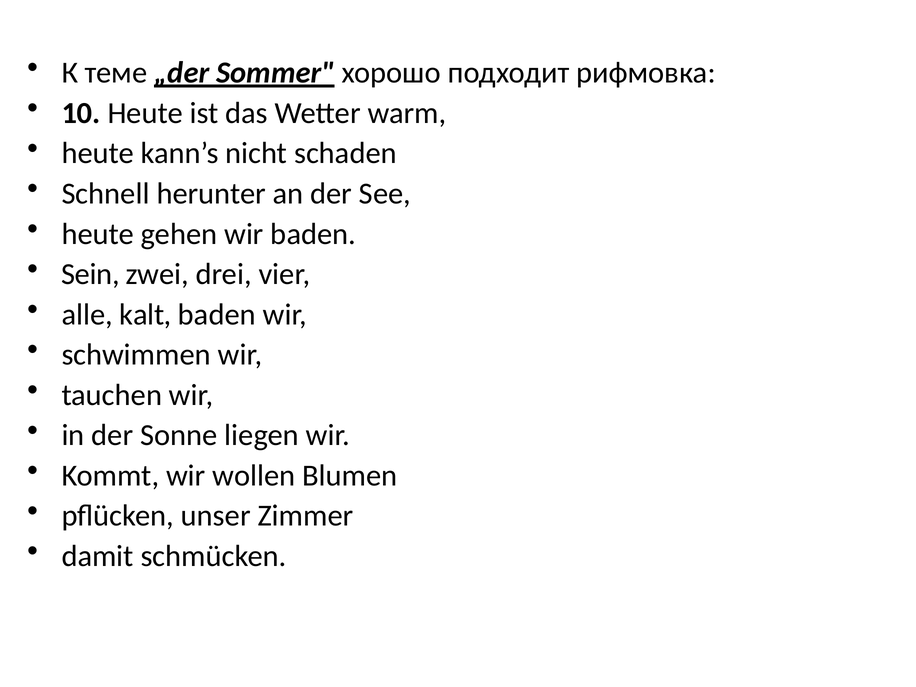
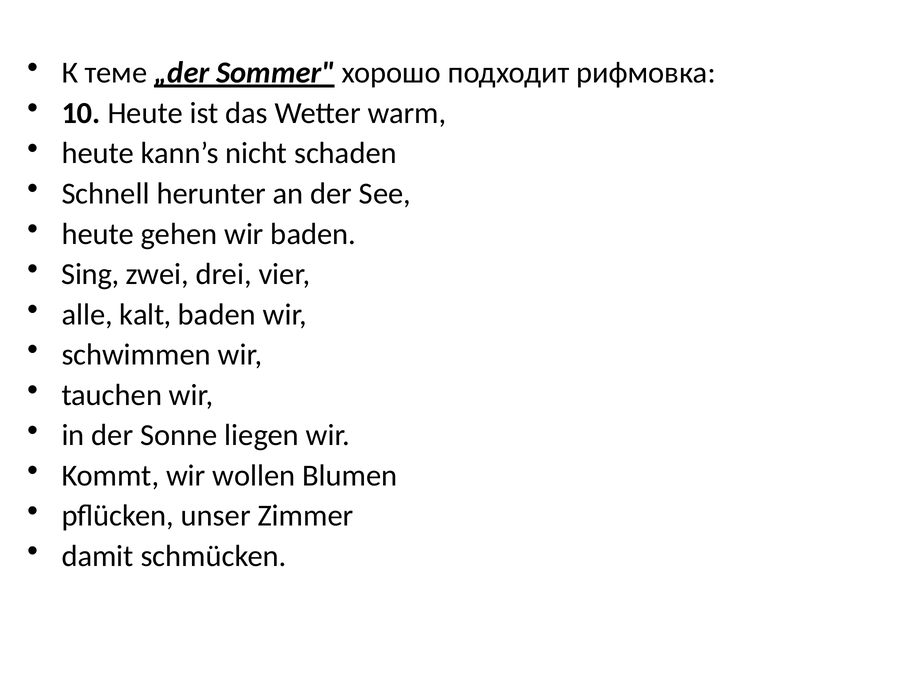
Sein: Sein -> Sing
